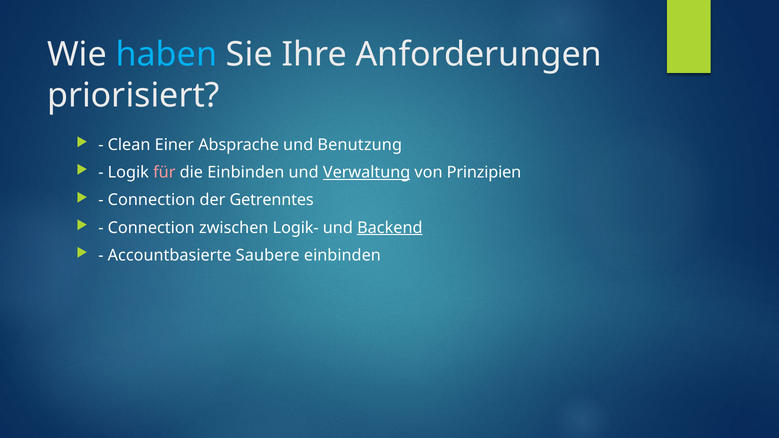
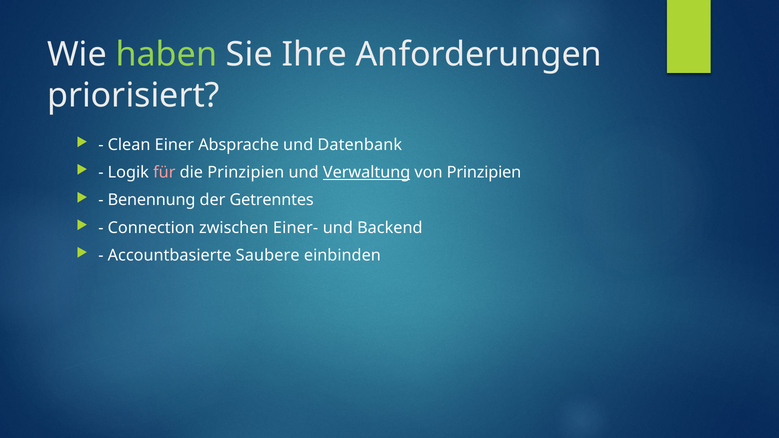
haben colour: light blue -> light green
Benutzung: Benutzung -> Datenbank
die Einbinden: Einbinden -> Prinzipien
Connection at (151, 200): Connection -> Benennung
Logik-: Logik- -> Einer-
Backend underline: present -> none
